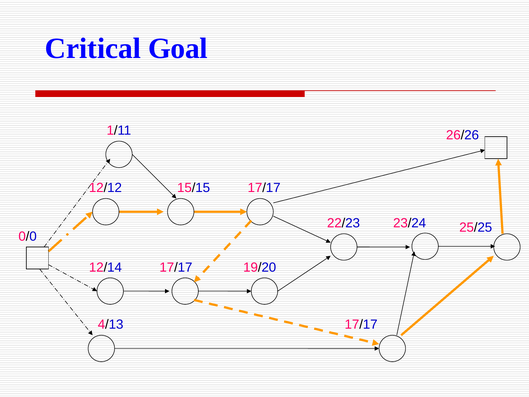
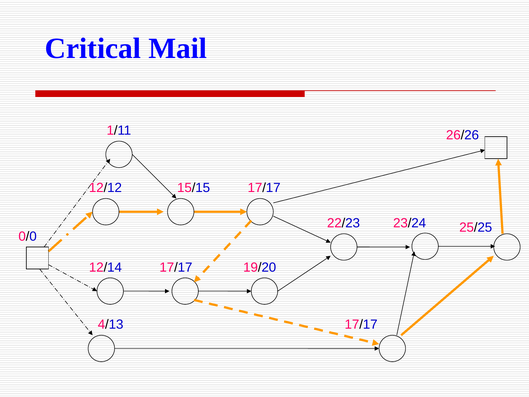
Goal: Goal -> Mail
